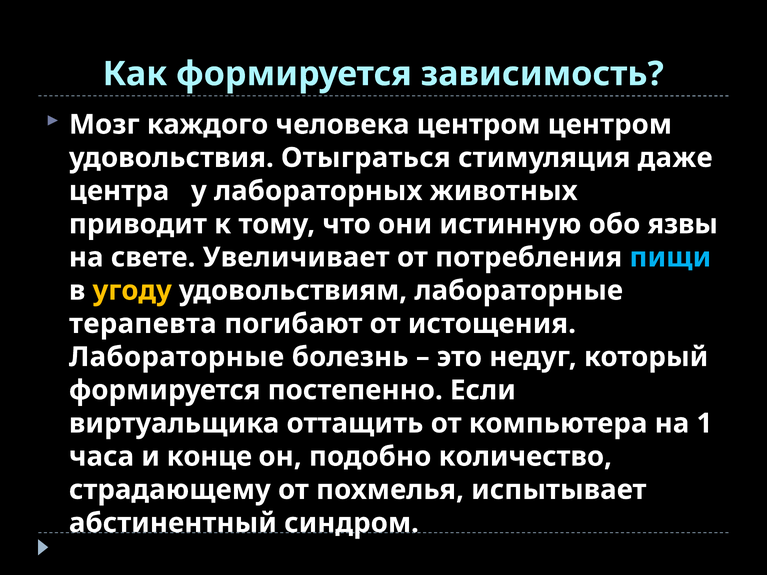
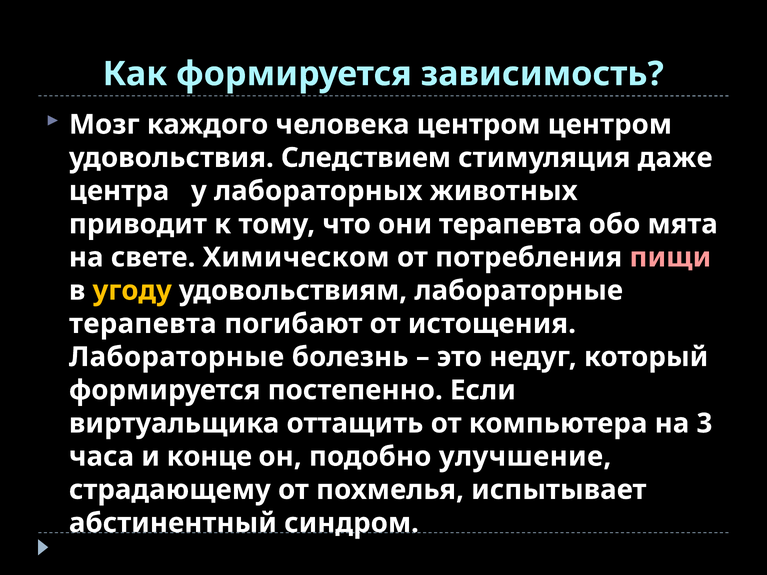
Отыграться: Отыграться -> Следствием
они истинную: истинную -> терапевта
язвы: язвы -> мята
Увеличивает: Увеличивает -> Химическом
пищи colour: light blue -> pink
1: 1 -> 3
количество: количество -> улучшение
